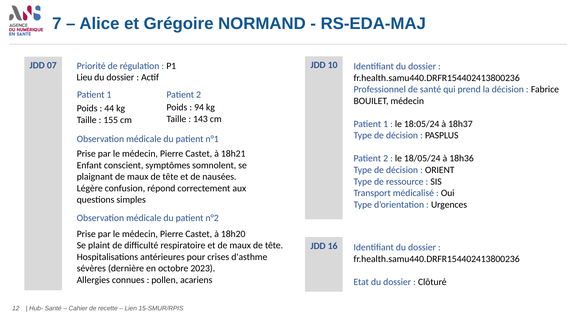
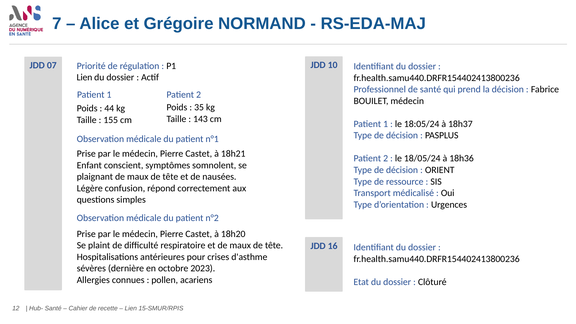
Lieu at (84, 77): Lieu -> Lien
94: 94 -> 35
